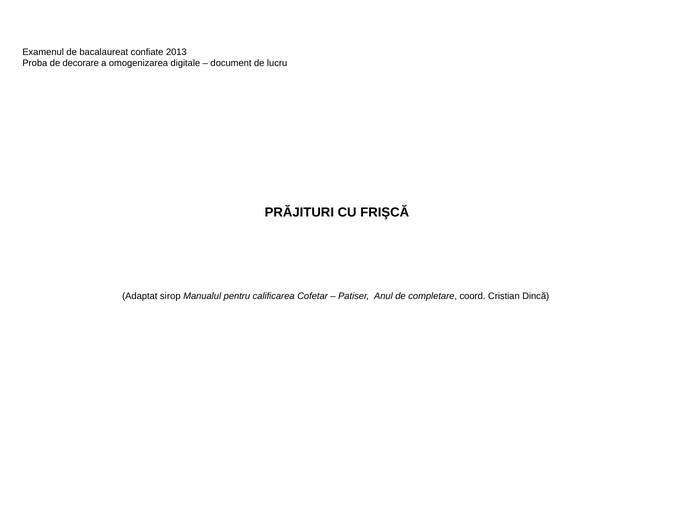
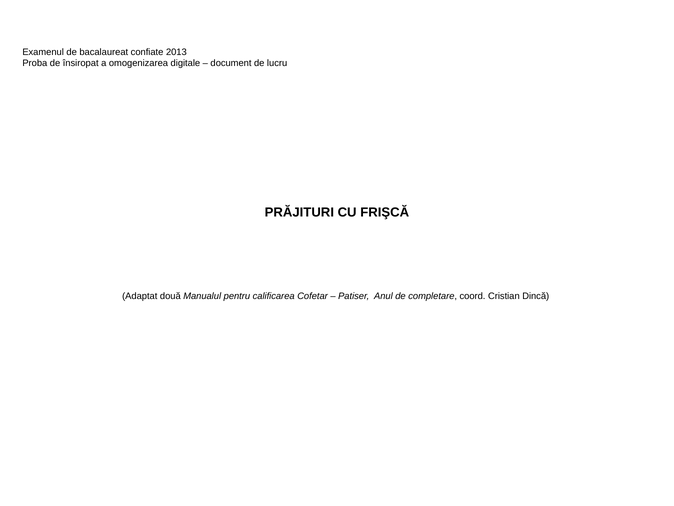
decorare: decorare -> însiropat
sirop: sirop -> două
